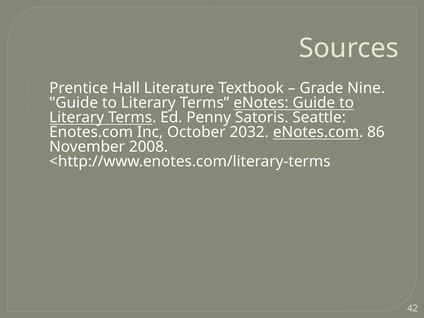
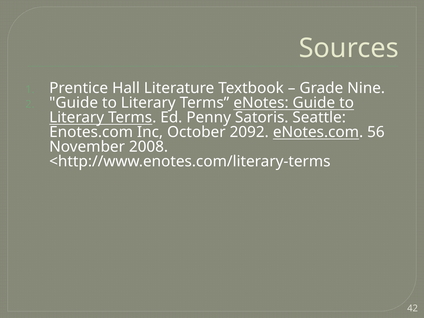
2032: 2032 -> 2092
86: 86 -> 56
